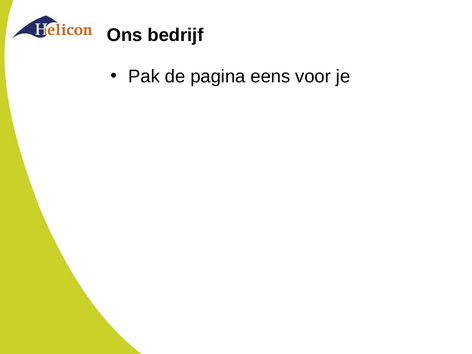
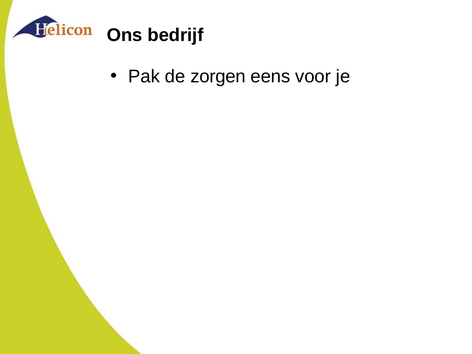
pagina: pagina -> zorgen
